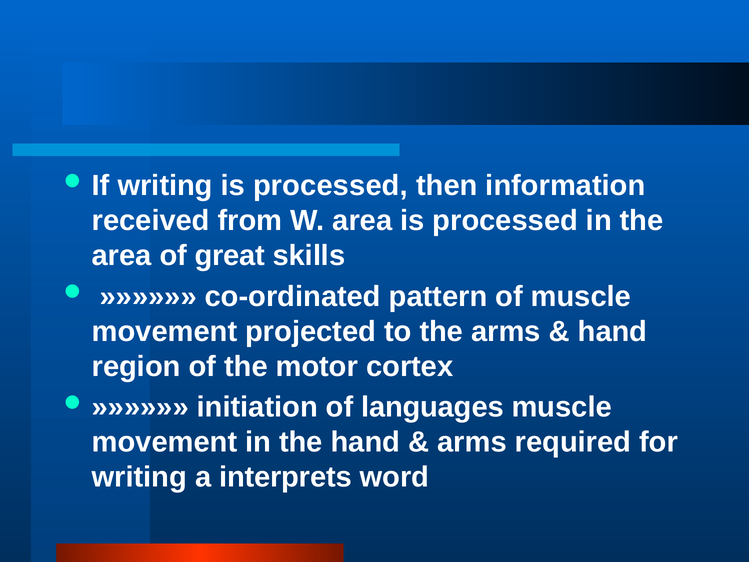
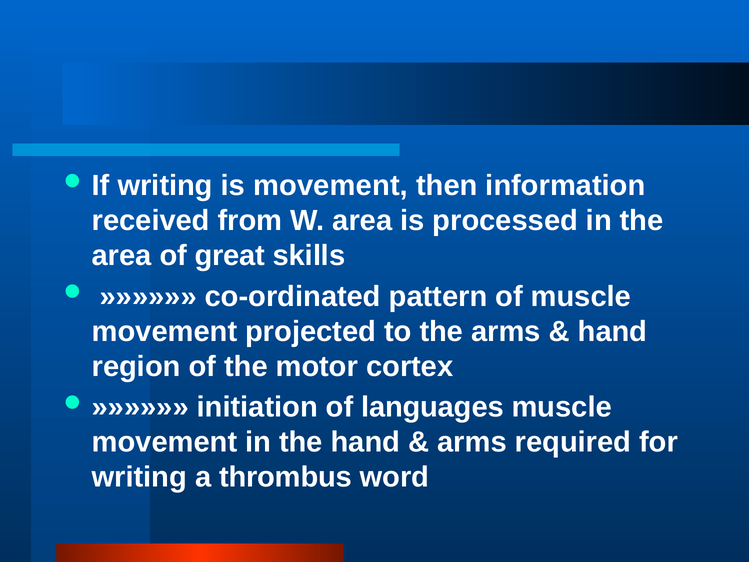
writing is processed: processed -> movement
interprets: interprets -> thrombus
